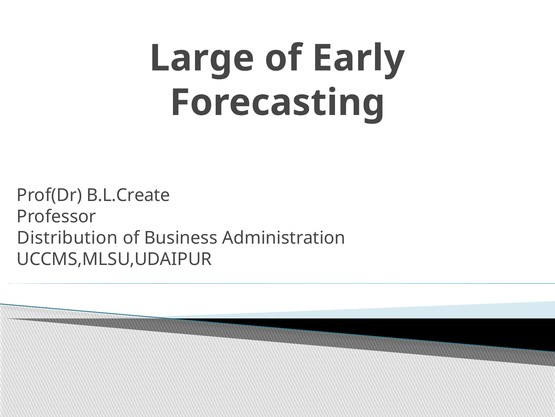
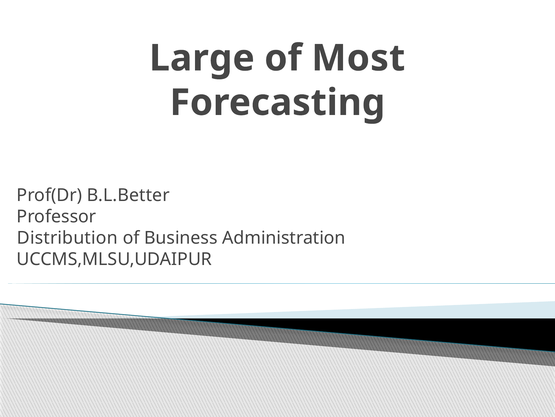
Early: Early -> Most
B.L.Create: B.L.Create -> B.L.Better
